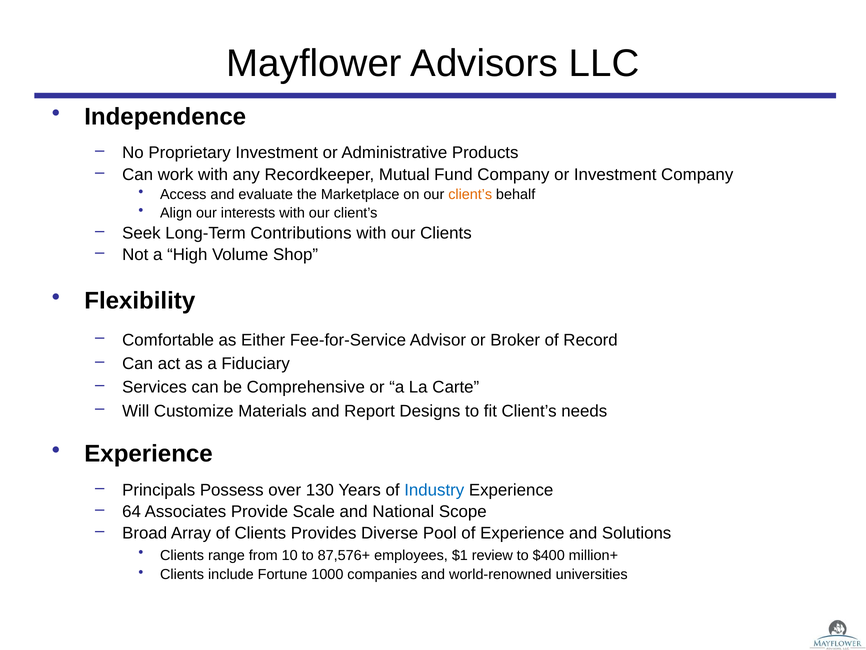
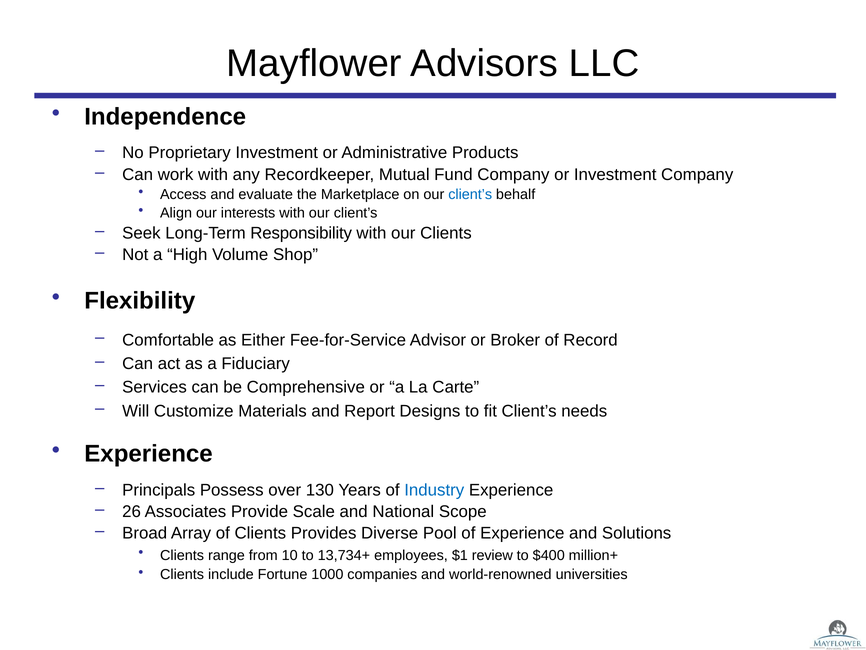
client’s at (470, 194) colour: orange -> blue
Contributions: Contributions -> Responsibility
64: 64 -> 26
87,576+: 87,576+ -> 13,734+
